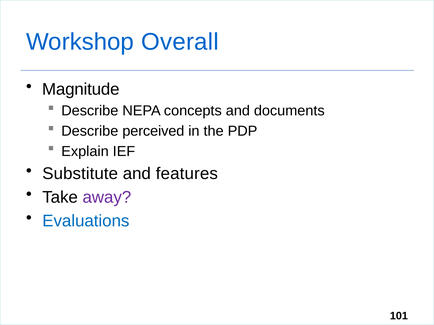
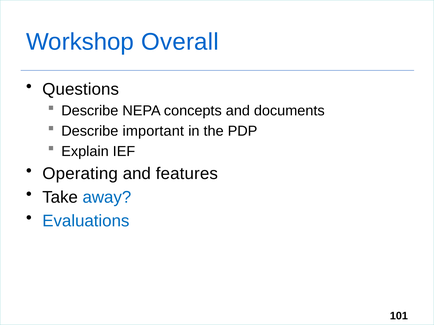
Magnitude: Magnitude -> Questions
perceived: perceived -> important
Substitute: Substitute -> Operating
away colour: purple -> blue
